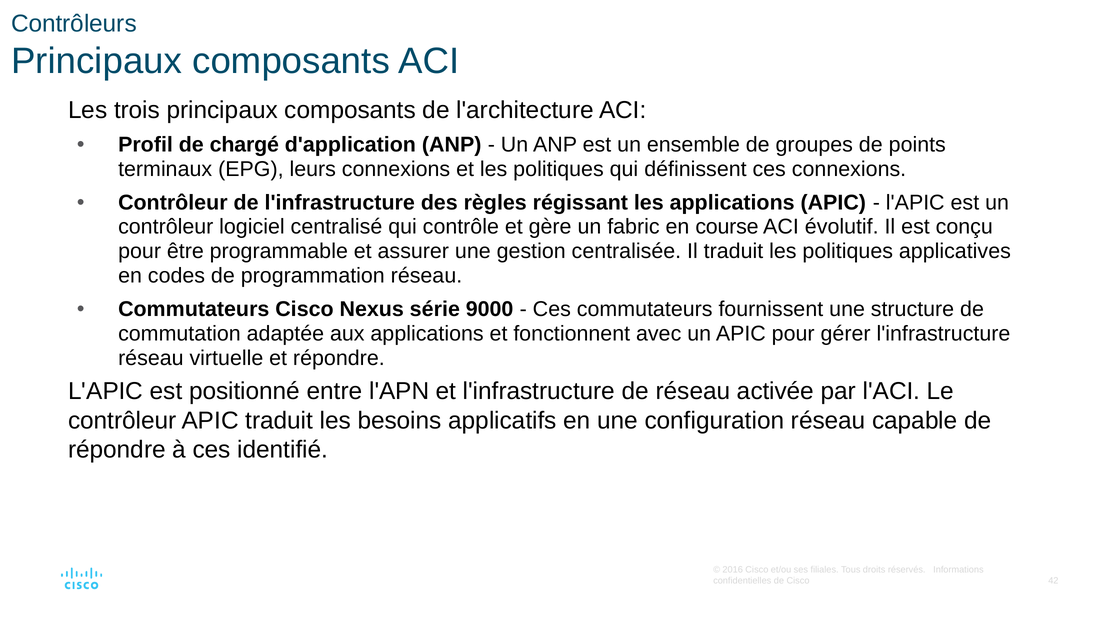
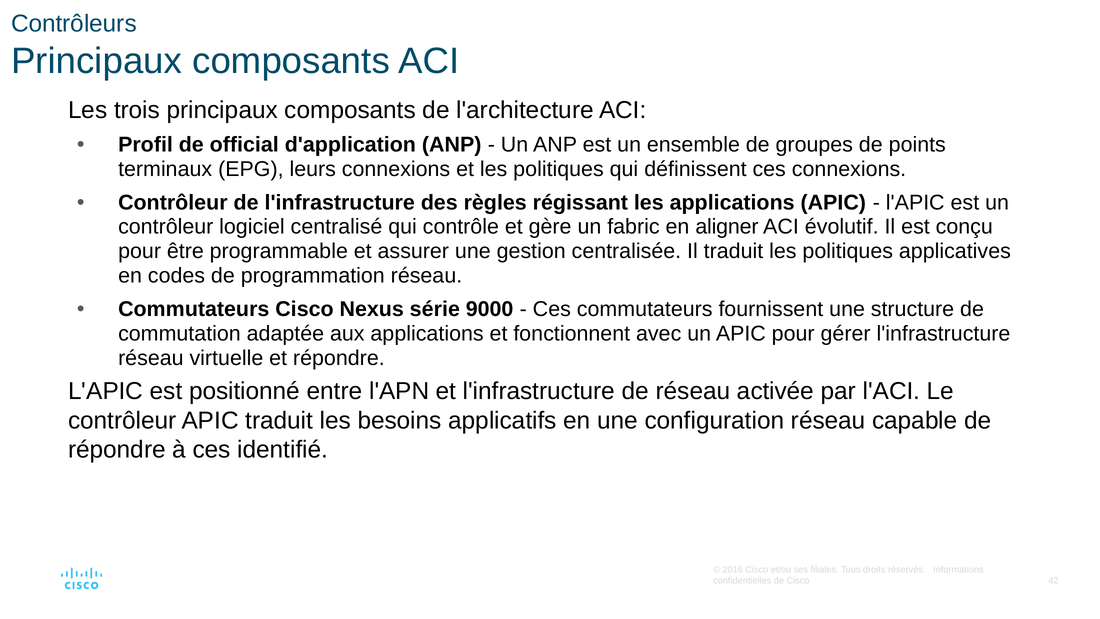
chargé: chargé -> official
course: course -> aligner
